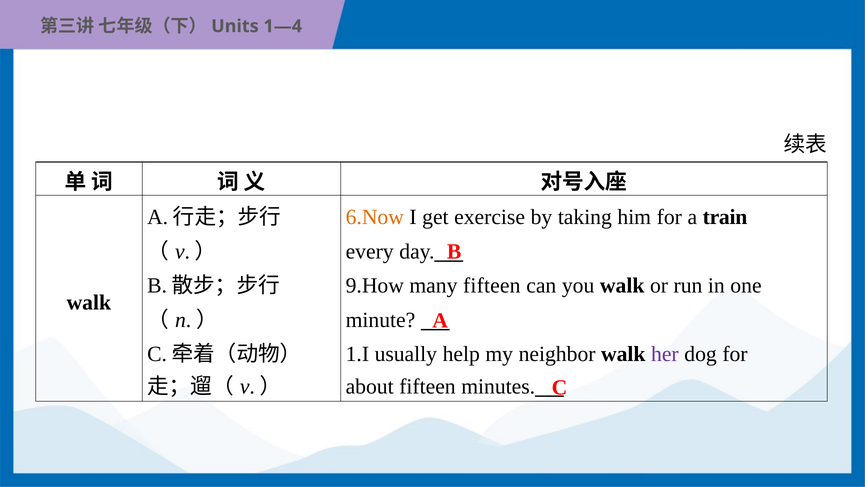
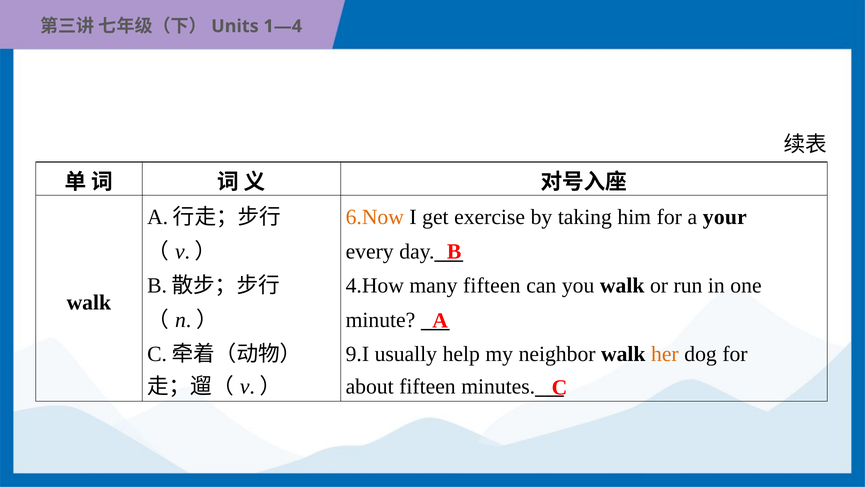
train: train -> your
9.How: 9.How -> 4.How
1.I: 1.I -> 9.I
her colour: purple -> orange
